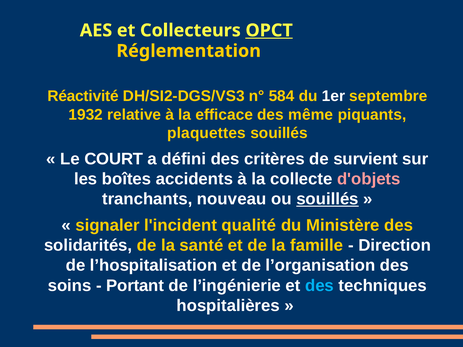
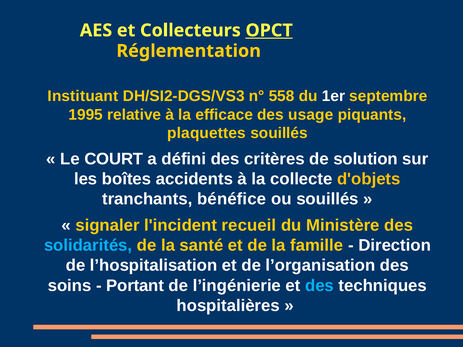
Réactivité: Réactivité -> Instituant
584: 584 -> 558
1932: 1932 -> 1995
même: même -> usage
survient: survient -> solution
d'objets colour: pink -> yellow
nouveau: nouveau -> bénéfice
souillés at (327, 199) underline: present -> none
qualité: qualité -> recueil
solidarités colour: white -> light blue
